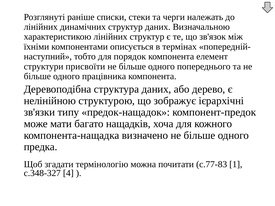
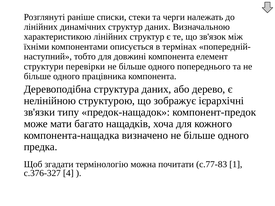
порядок: порядок -> довжині
присвоїти: присвоїти -> перевірки
с.348-327: с.348-327 -> с.376-327
